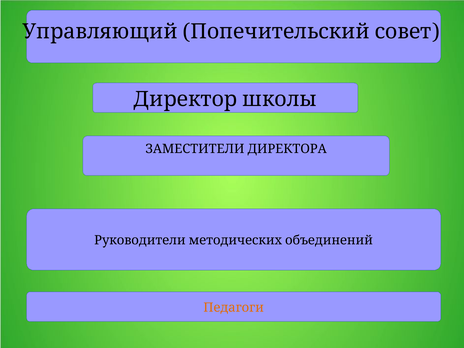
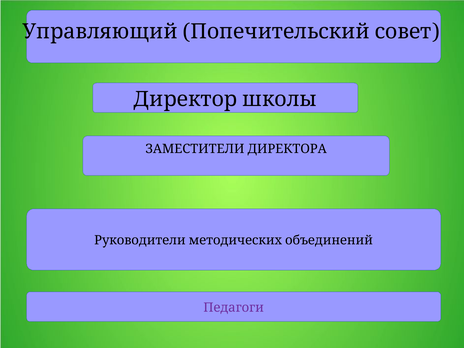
Педагоги colour: orange -> purple
